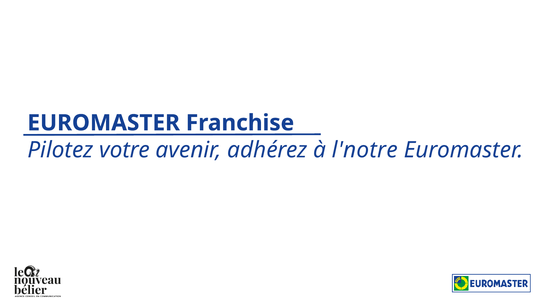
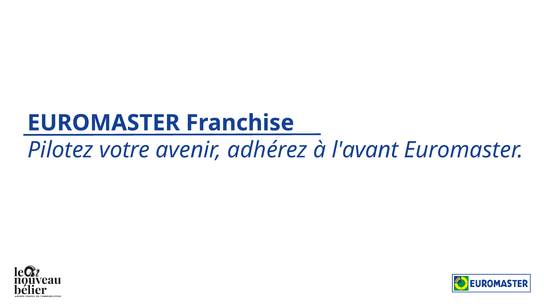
l'notre: l'notre -> l'avant
